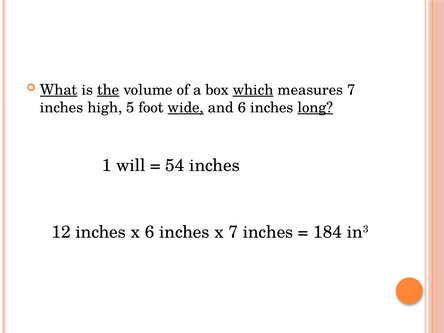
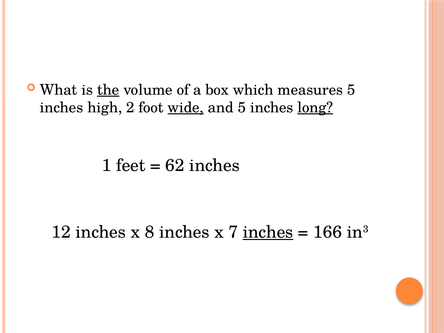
What underline: present -> none
which underline: present -> none
measures 7: 7 -> 5
5: 5 -> 2
and 6: 6 -> 5
will: will -> feet
54: 54 -> 62
x 6: 6 -> 8
inches at (268, 232) underline: none -> present
184: 184 -> 166
